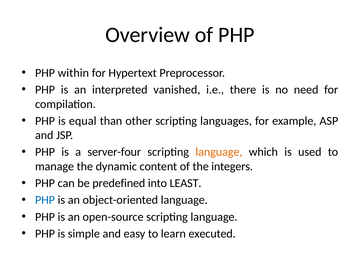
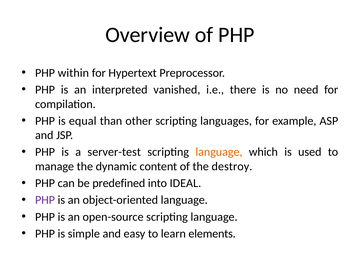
server-four: server-four -> server-test
integers: integers -> destroy
LEAST: LEAST -> IDEAL
PHP at (45, 200) colour: blue -> purple
executed: executed -> elements
